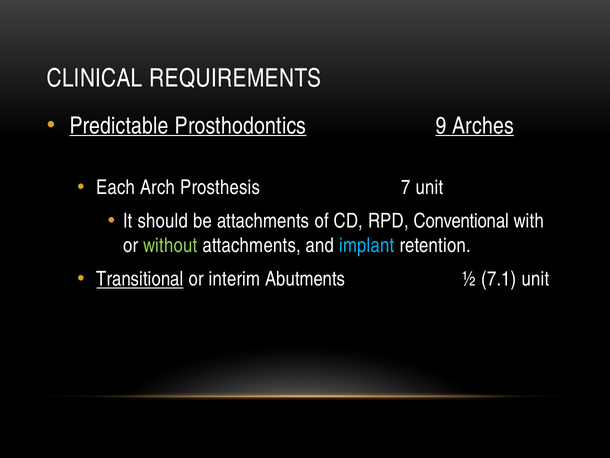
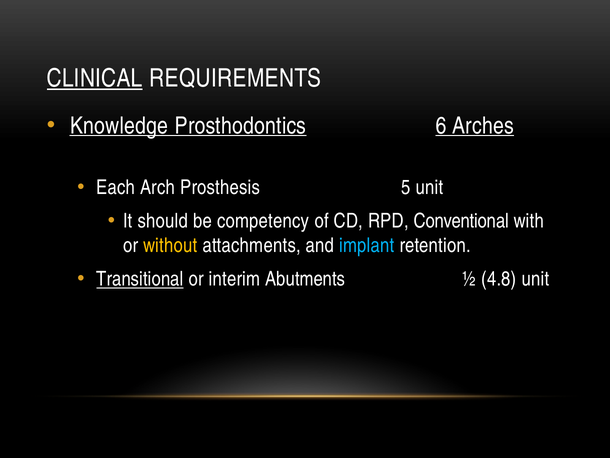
CLINICAL underline: none -> present
Predictable: Predictable -> Knowledge
9: 9 -> 6
7: 7 -> 5
be attachments: attachments -> competency
without colour: light green -> yellow
7.1: 7.1 -> 4.8
